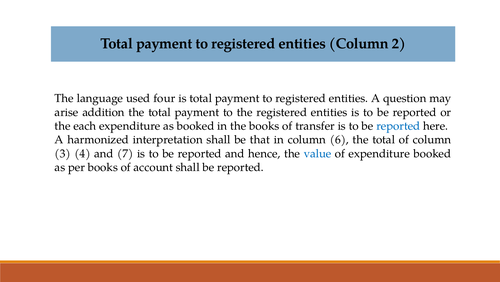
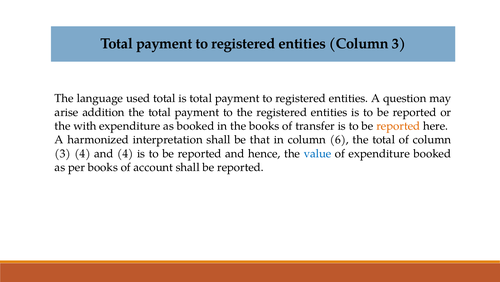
entities Column 2: 2 -> 3
used four: four -> total
each: each -> with
reported at (398, 126) colour: blue -> orange
and 7: 7 -> 4
